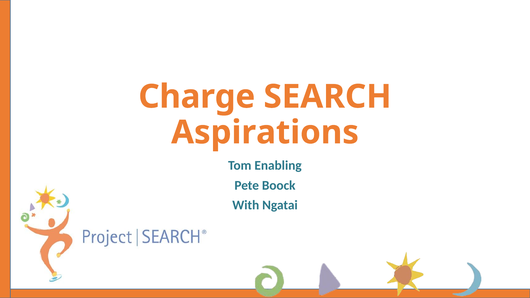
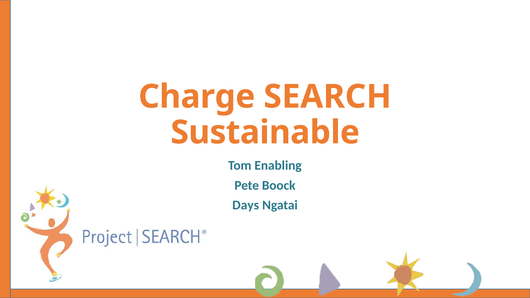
Aspirations: Aspirations -> Sustainable
With: With -> Days
